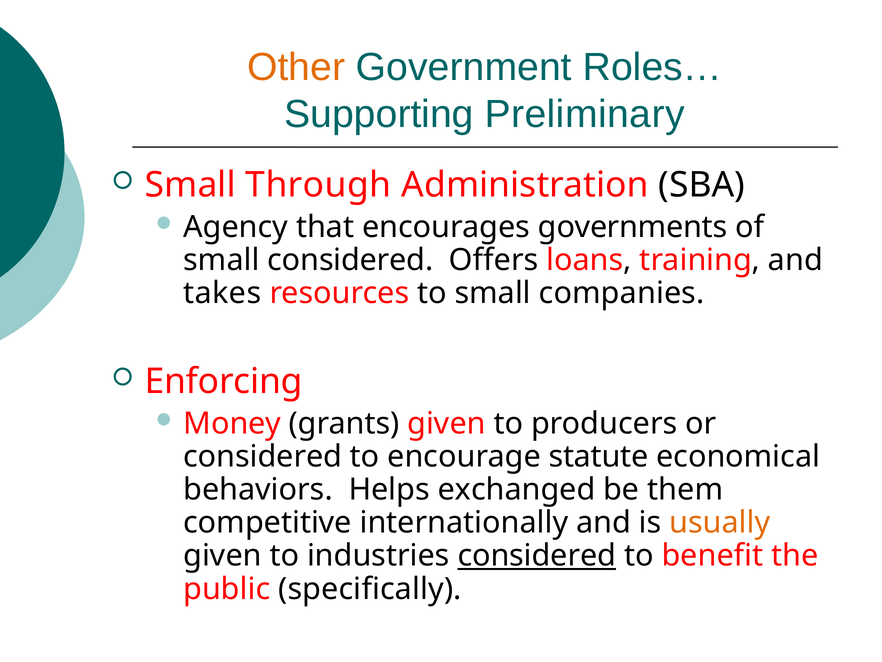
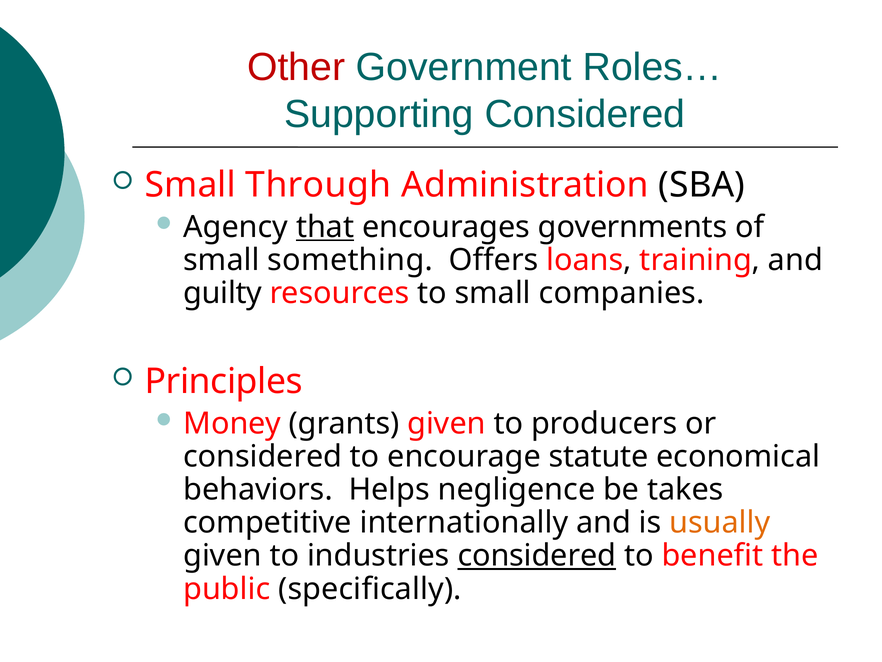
Other colour: orange -> red
Supporting Preliminary: Preliminary -> Considered
that underline: none -> present
small considered: considered -> something
takes: takes -> guilty
Enforcing: Enforcing -> Principles
exchanged: exchanged -> negligence
them: them -> takes
